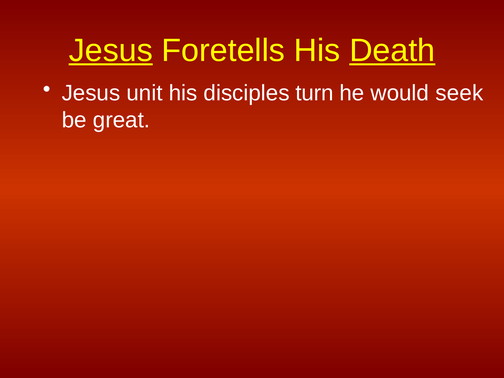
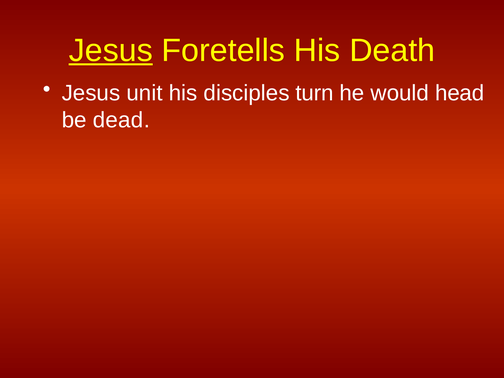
Death underline: present -> none
seek: seek -> head
great: great -> dead
